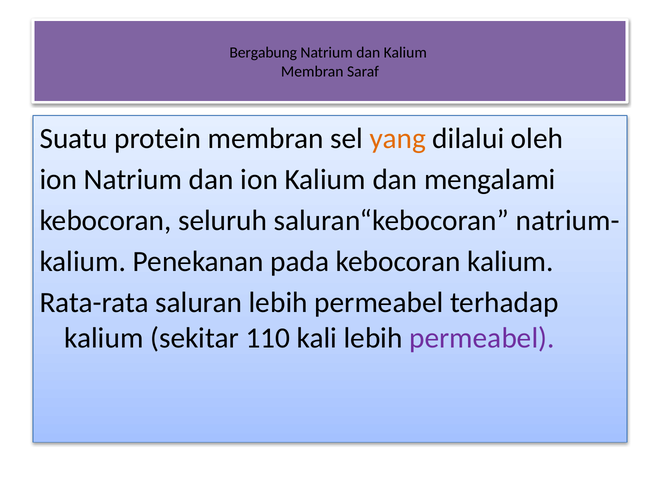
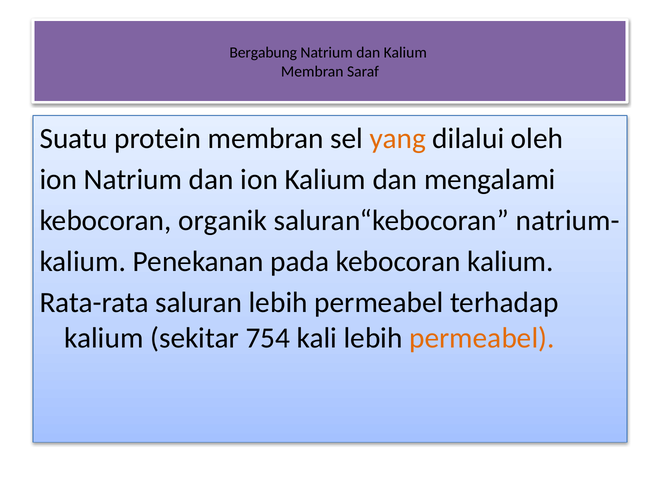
seluruh: seluruh -> organik
110: 110 -> 754
permeabel at (482, 338) colour: purple -> orange
